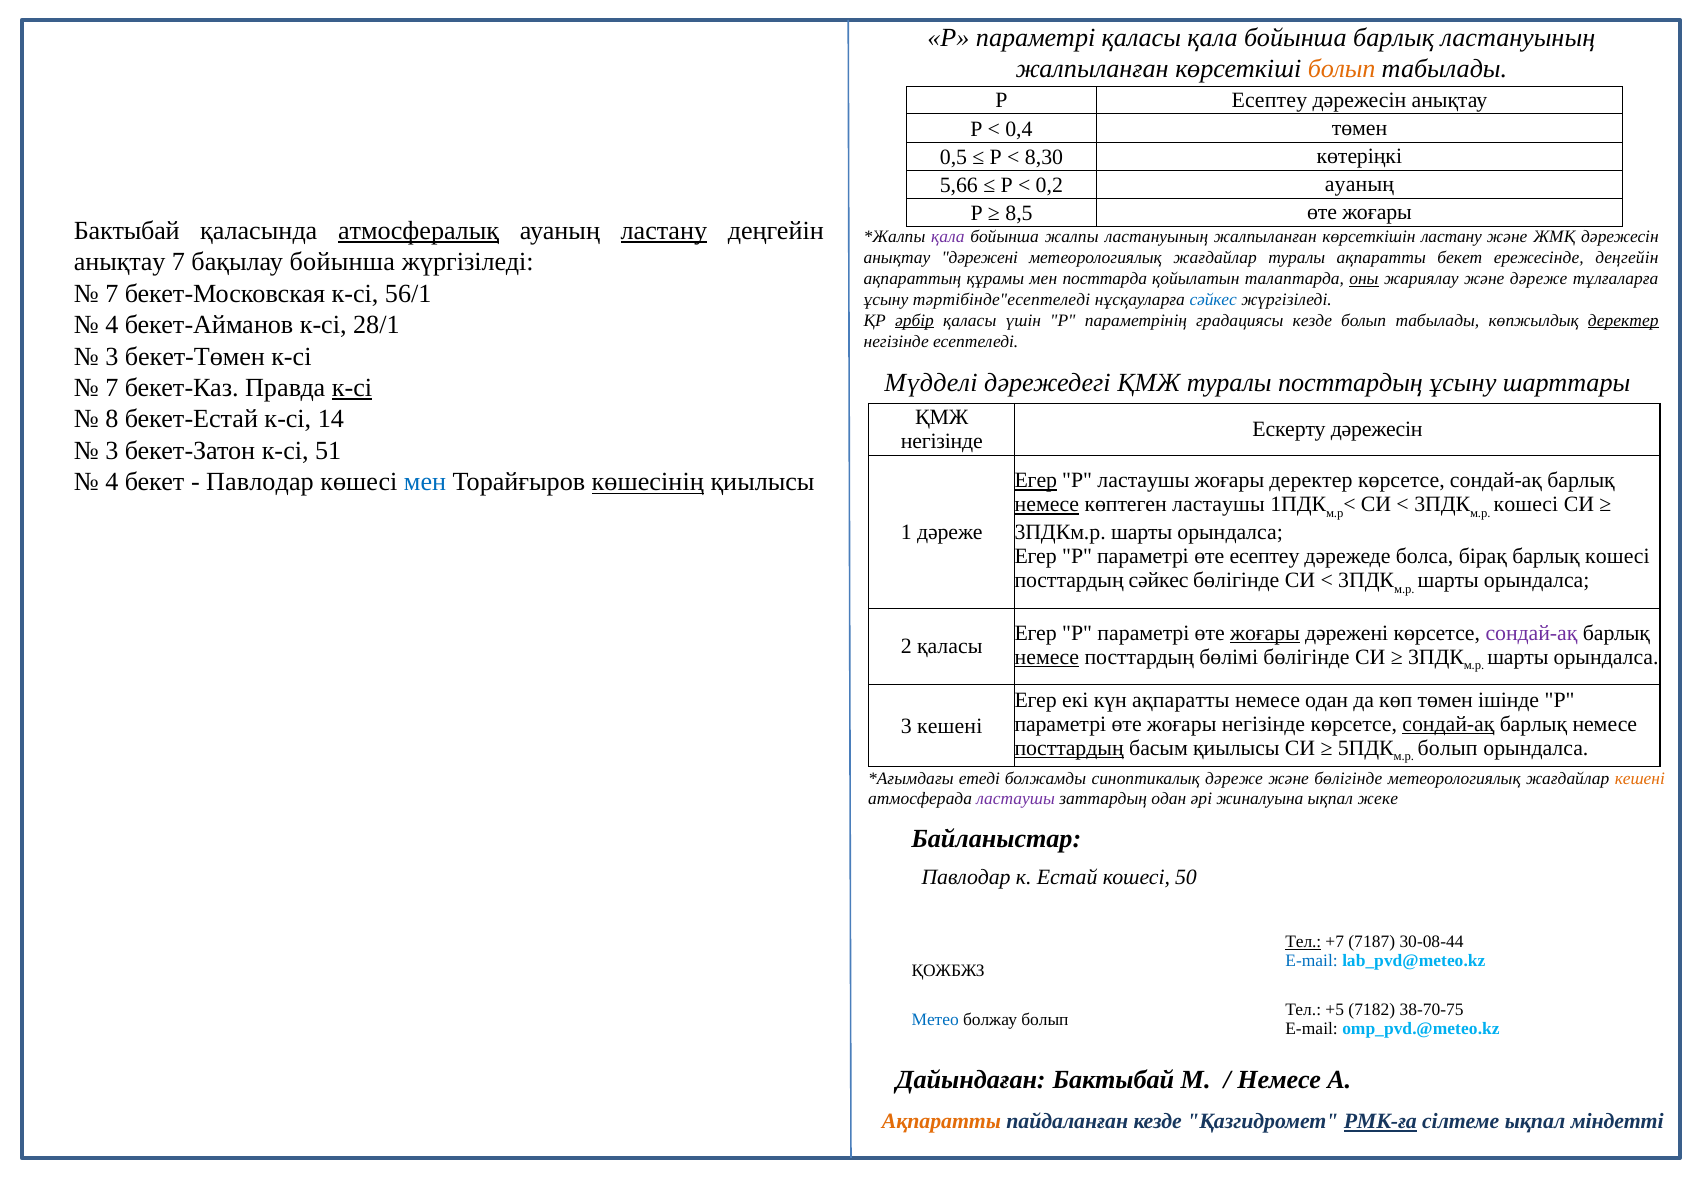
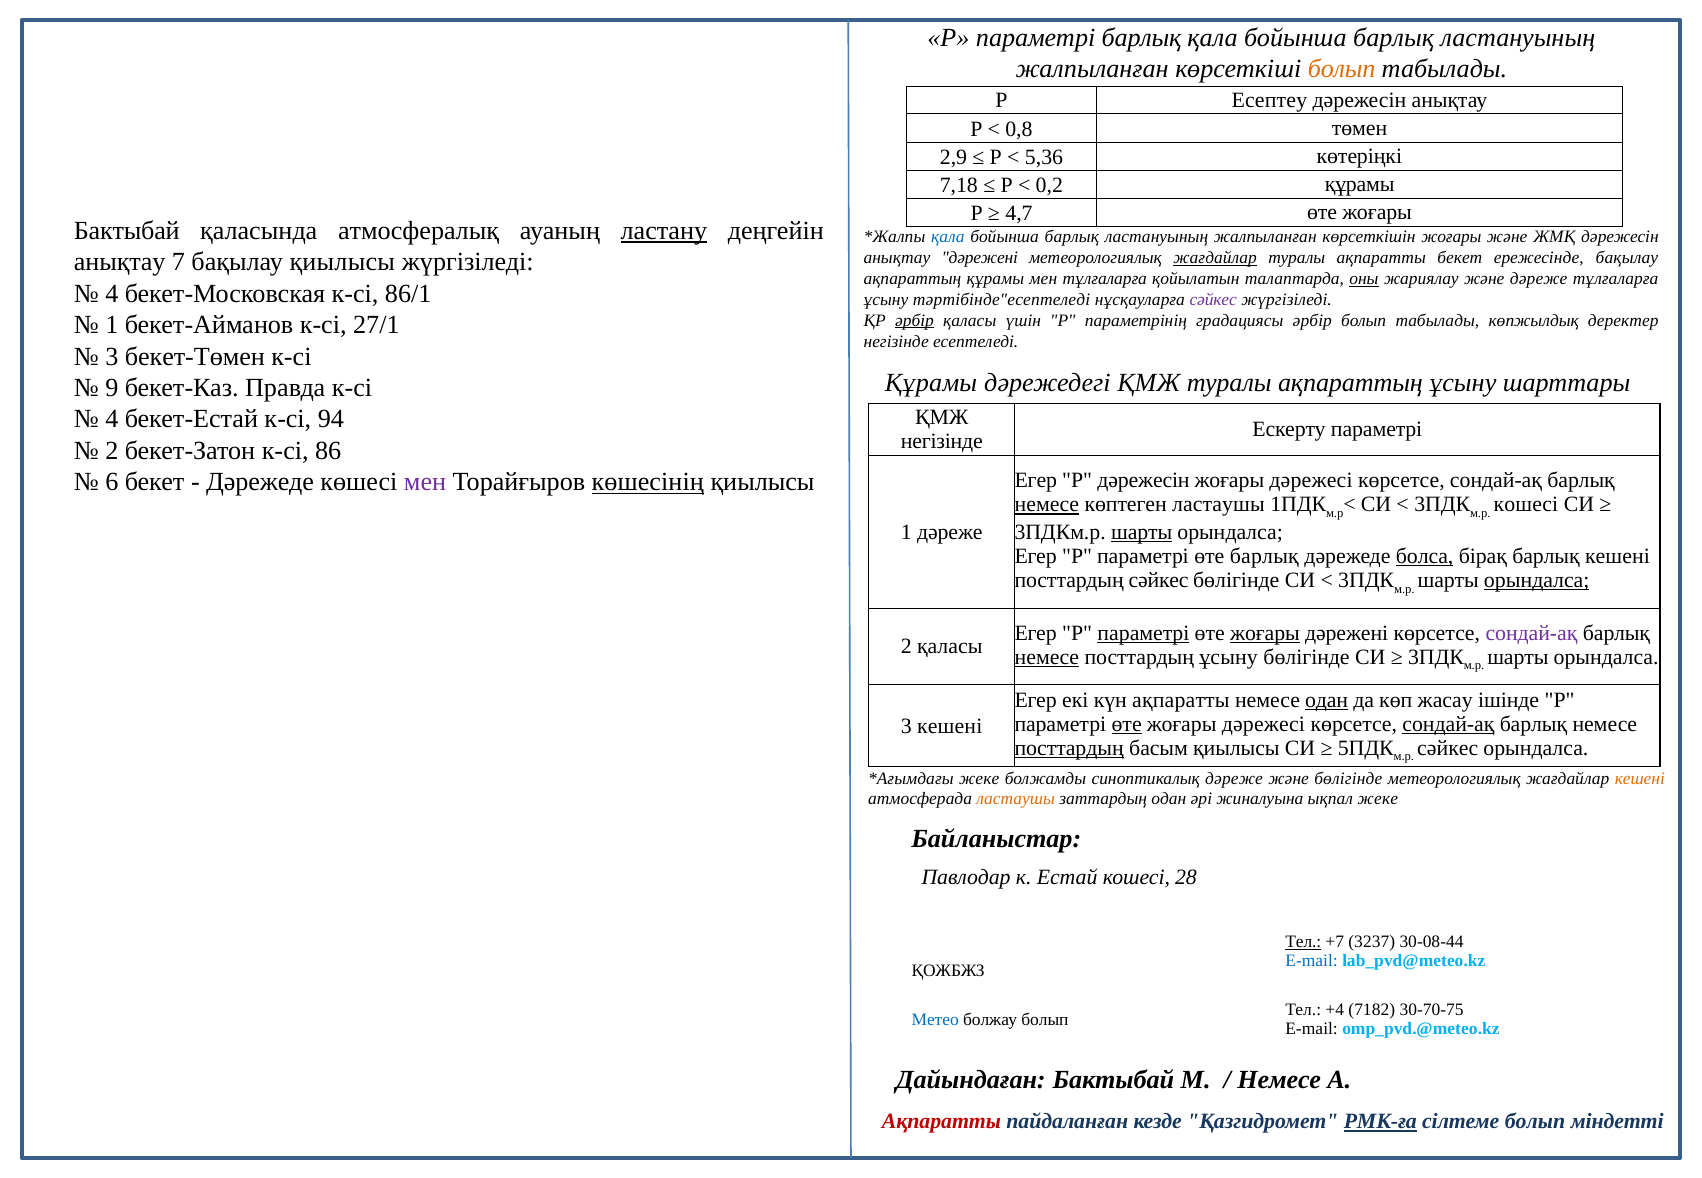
параметрі қаласы: қаласы -> барлық
0,4: 0,4 -> 0,8
0,5: 0,5 -> 2,9
8,30: 8,30 -> 5,36
5,66: 5,66 -> 7,18
0,2 ауаның: ауаның -> құрамы
8,5: 8,5 -> 4,7
атмосфералық underline: present -> none
қала at (948, 237) colour: purple -> blue
жалпы at (1072, 237): жалпы -> барлық
көрсеткішін ластану: ластану -> жоғары
жағдайлар at (1215, 258) underline: none -> present
ережесінде деңгейін: деңгейін -> бақылау
бақылау бойынша: бойынша -> қиылысы
мен посттарда: посттарда -> тұлғаларға
7 at (112, 294): 7 -> 4
56/1: 56/1 -> 86/1
сәйкес at (1213, 300) colour: blue -> purple
градациясы кезде: кезде -> әрбір
деректер at (1623, 320) underline: present -> none
4 at (112, 325): 4 -> 1
28/1: 28/1 -> 27/1
Мүдделі at (931, 383): Мүдделі -> Құрамы
туралы посттардың: посттардың -> ақпараттың
7 at (112, 388): 7 -> 9
к-сі at (352, 388) underline: present -> none
8 at (112, 419): 8 -> 4
14: 14 -> 94
Ескерту дәрежесін: дәрежесін -> параметрі
3 at (112, 451): 3 -> 2
51: 51 -> 86
4 at (112, 482): 4 -> 6
Павлодар at (260, 482): Павлодар -> Дәрежеде
мен at (425, 482) colour: blue -> purple
Егер at (1036, 481) underline: present -> none
Р ластаушы: ластаушы -> дәрежесін
деректер at (1311, 481): деректер -> дәрежесі
шарты at (1142, 532) underline: none -> present
өте есептеу: есептеу -> барлық
болса underline: none -> present
барлық кошесi: кошесi -> кешені
орындалса at (1537, 580) underline: none -> present
параметрі at (1143, 633) underline: none -> present
посттардың бөлімі: бөлімі -> ұсыну
одан at (1327, 700) underline: none -> present
көп төмен: төмен -> жасау
өте at (1127, 724) underline: none -> present
негізінде at (1263, 724): негізінде -> дәрежесі
болып at (1448, 748): болып -> сәйкес
етеді at (979, 778): етеді -> жеке
ластаушы at (1016, 799) colour: purple -> orange
50: 50 -> 28
7187: 7187 -> 3237
+5: +5 -> +4
38-70-75: 38-70-75 -> 30-70-75
Ақпаратты at (941, 1122) colour: orange -> red
сілтеме ықпал: ықпал -> болып
